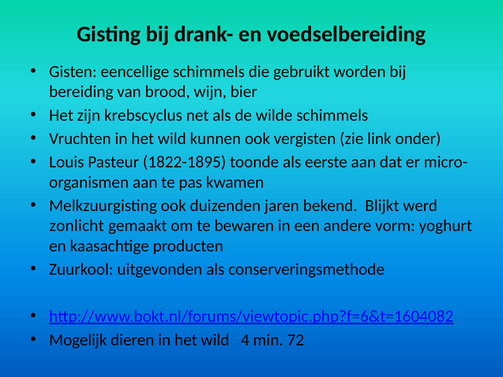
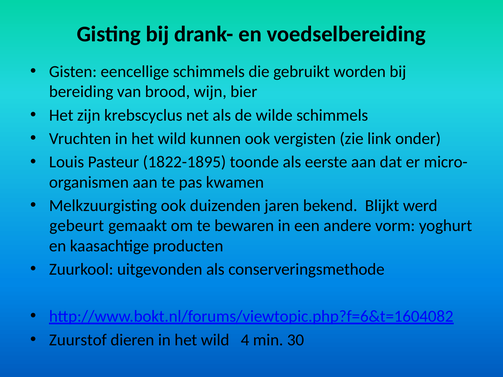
zonlicht: zonlicht -> gebeurt
Mogelijk: Mogelijk -> Zuurstof
72: 72 -> 30
